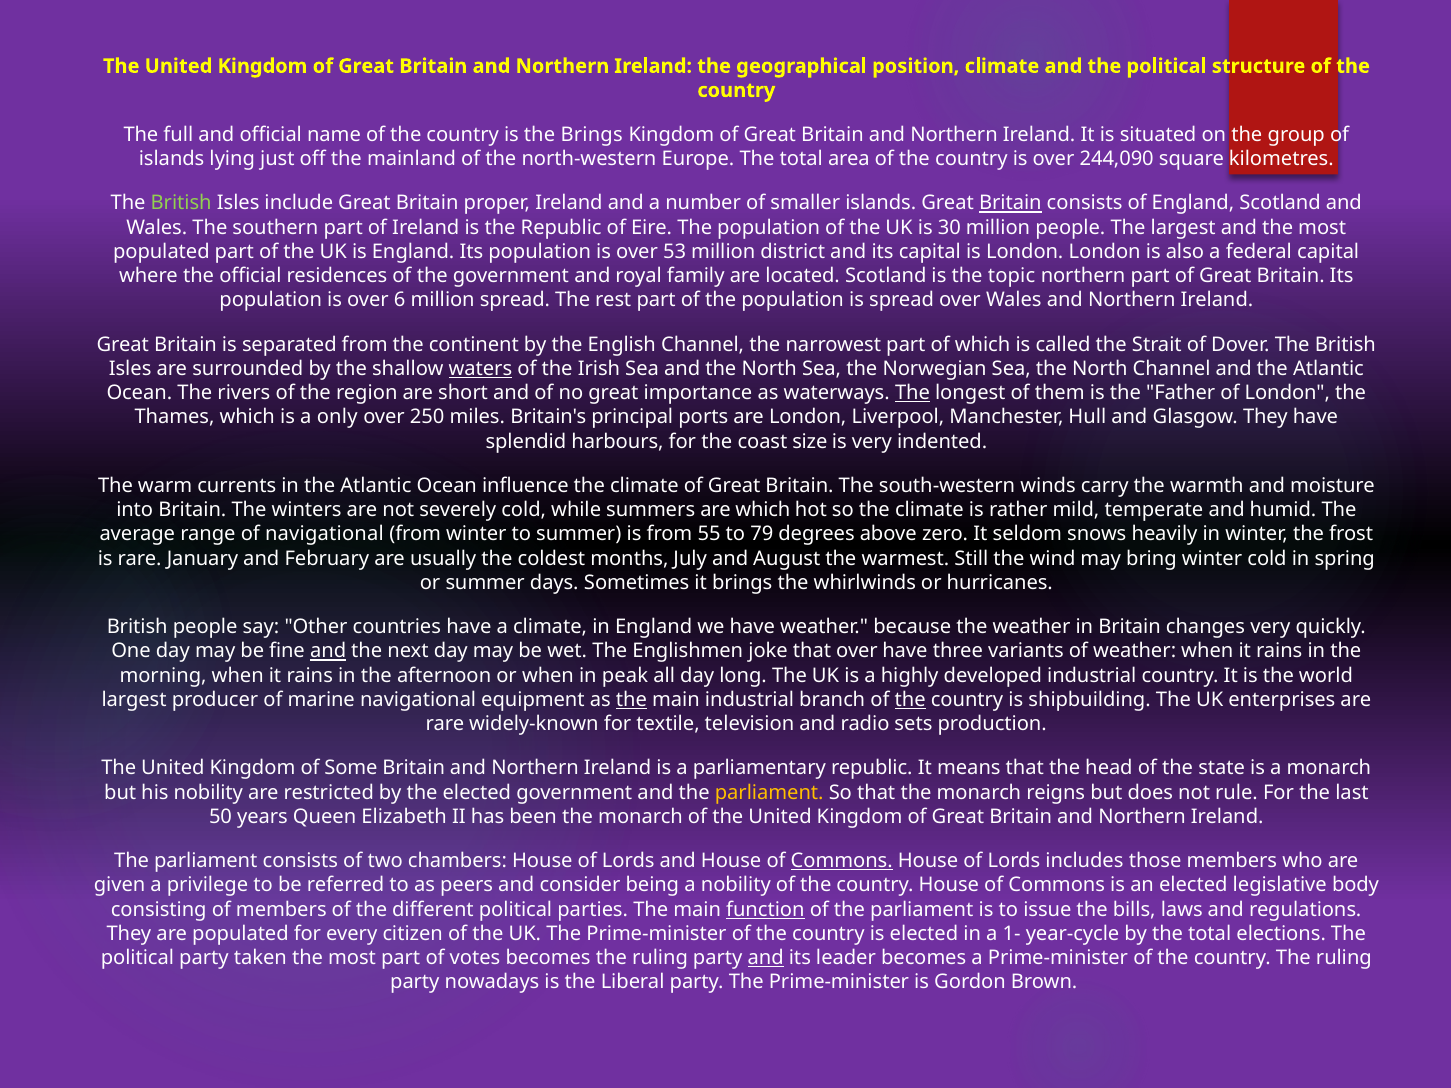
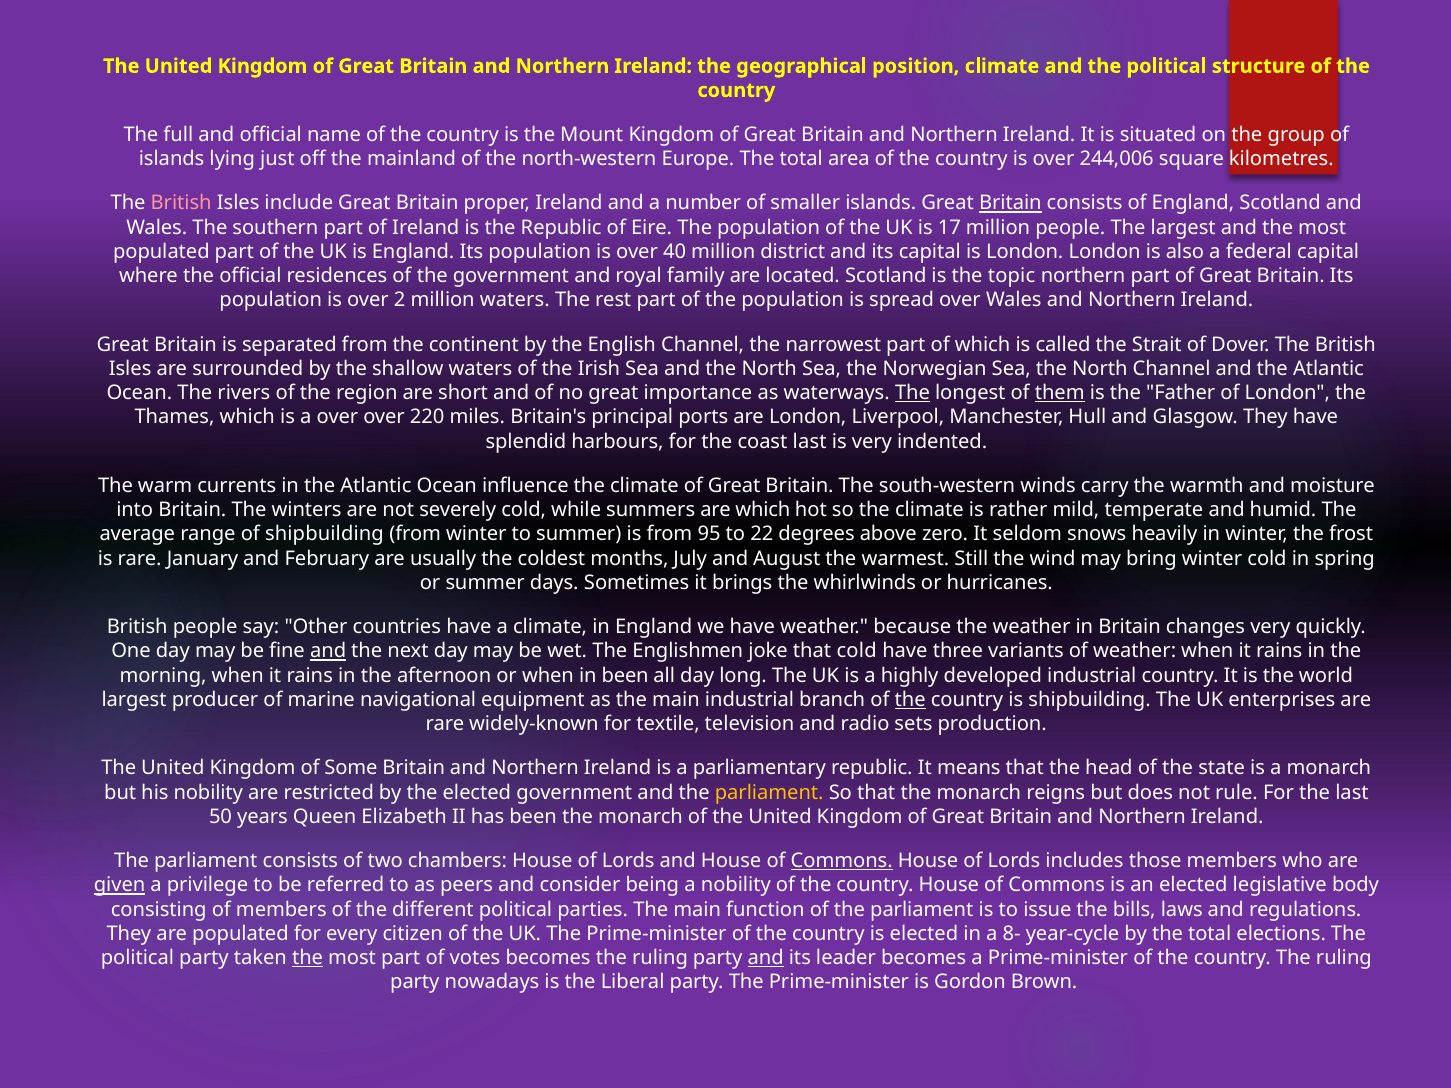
the Brings: Brings -> Mount
244,090: 244,090 -> 244,006
British at (181, 203) colour: light green -> pink
30: 30 -> 17
53: 53 -> 40
6: 6 -> 2
million spread: spread -> waters
waters at (480, 369) underline: present -> none
them underline: none -> present
a only: only -> over
250: 250 -> 220
coast size: size -> last
of navigational: navigational -> shipbuilding
55: 55 -> 95
79: 79 -> 22
that over: over -> cold
in peak: peak -> been
the at (631, 700) underline: present -> none
given underline: none -> present
function underline: present -> none
1-: 1- -> 8-
the at (308, 958) underline: none -> present
